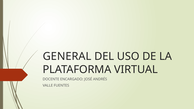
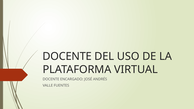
GENERAL at (67, 56): GENERAL -> DOCENTE
